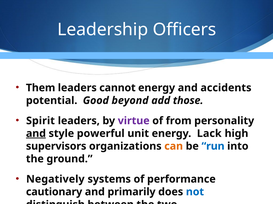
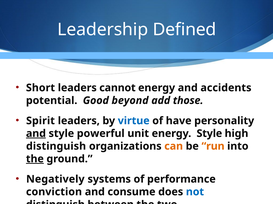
Officers: Officers -> Defined
Them: Them -> Short
virtue colour: purple -> blue
from: from -> have
energy Lack: Lack -> Style
supervisors at (56, 147): supervisors -> distinguish
run colour: blue -> orange
the at (35, 159) underline: none -> present
cautionary: cautionary -> conviction
primarily: primarily -> consume
